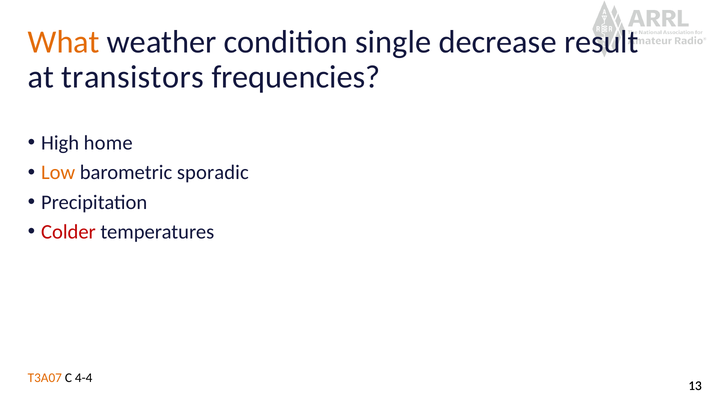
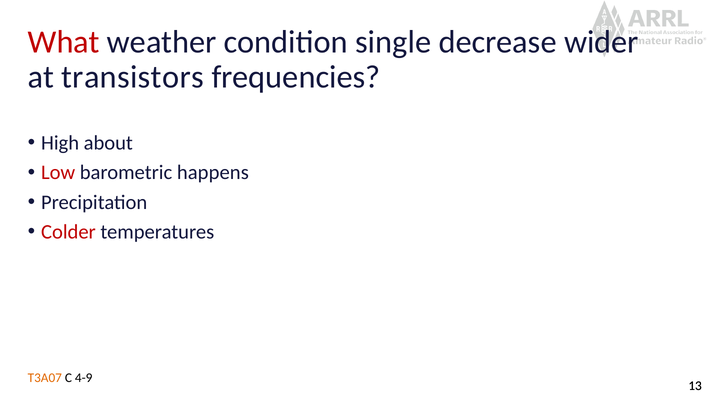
What colour: orange -> red
result: result -> wider
home: home -> about
Low colour: orange -> red
sporadic: sporadic -> happens
4-4: 4-4 -> 4-9
